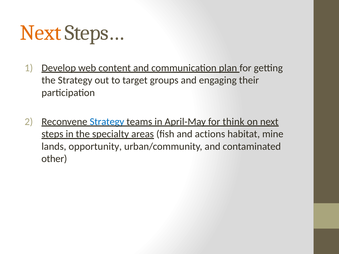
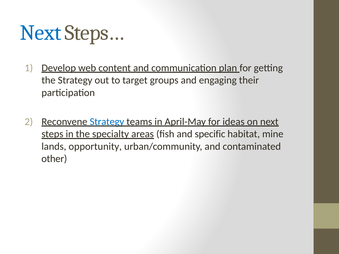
Next at (41, 33) colour: orange -> blue
think: think -> ideas
actions: actions -> specific
